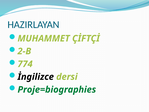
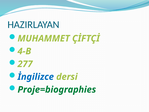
2-B: 2-B -> 4-B
774: 774 -> 277
İngilizce colour: black -> blue
